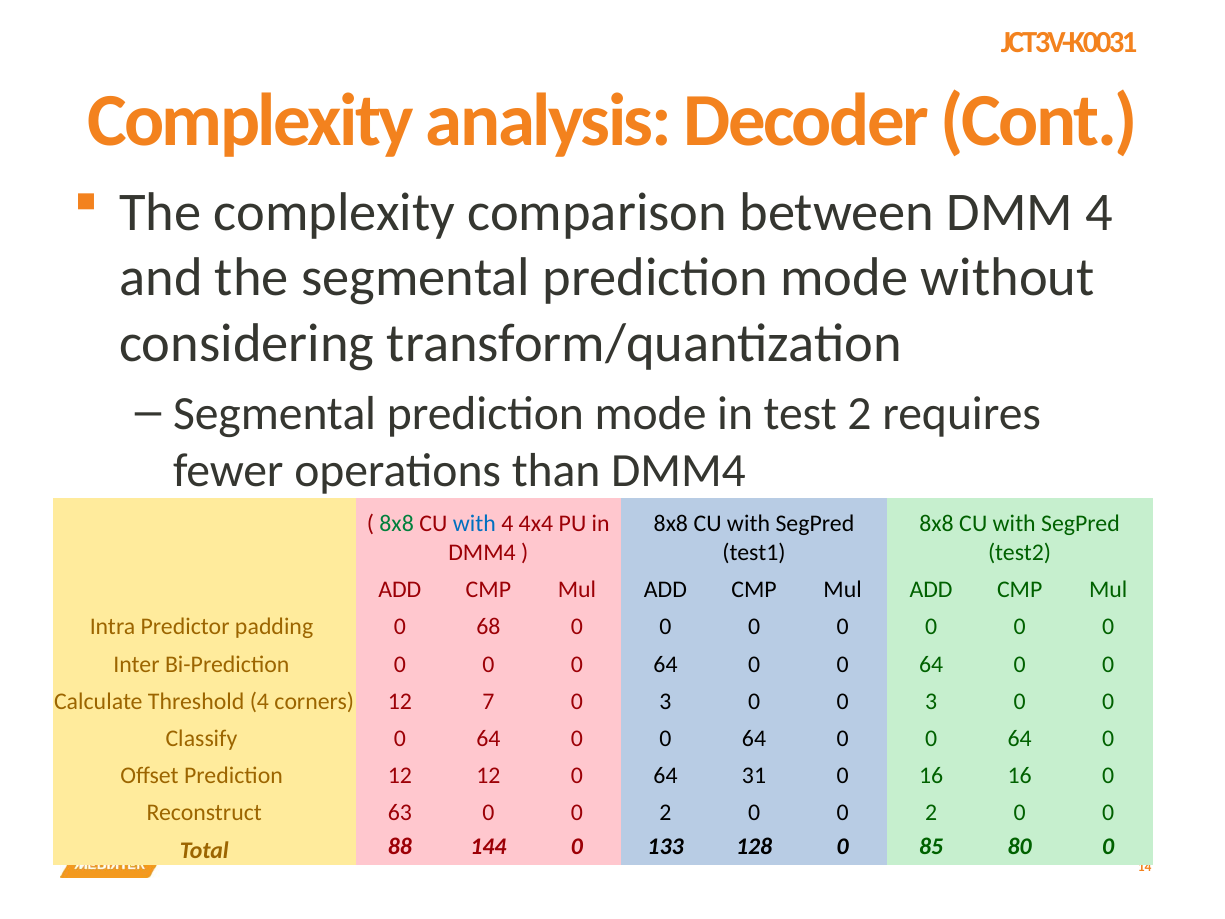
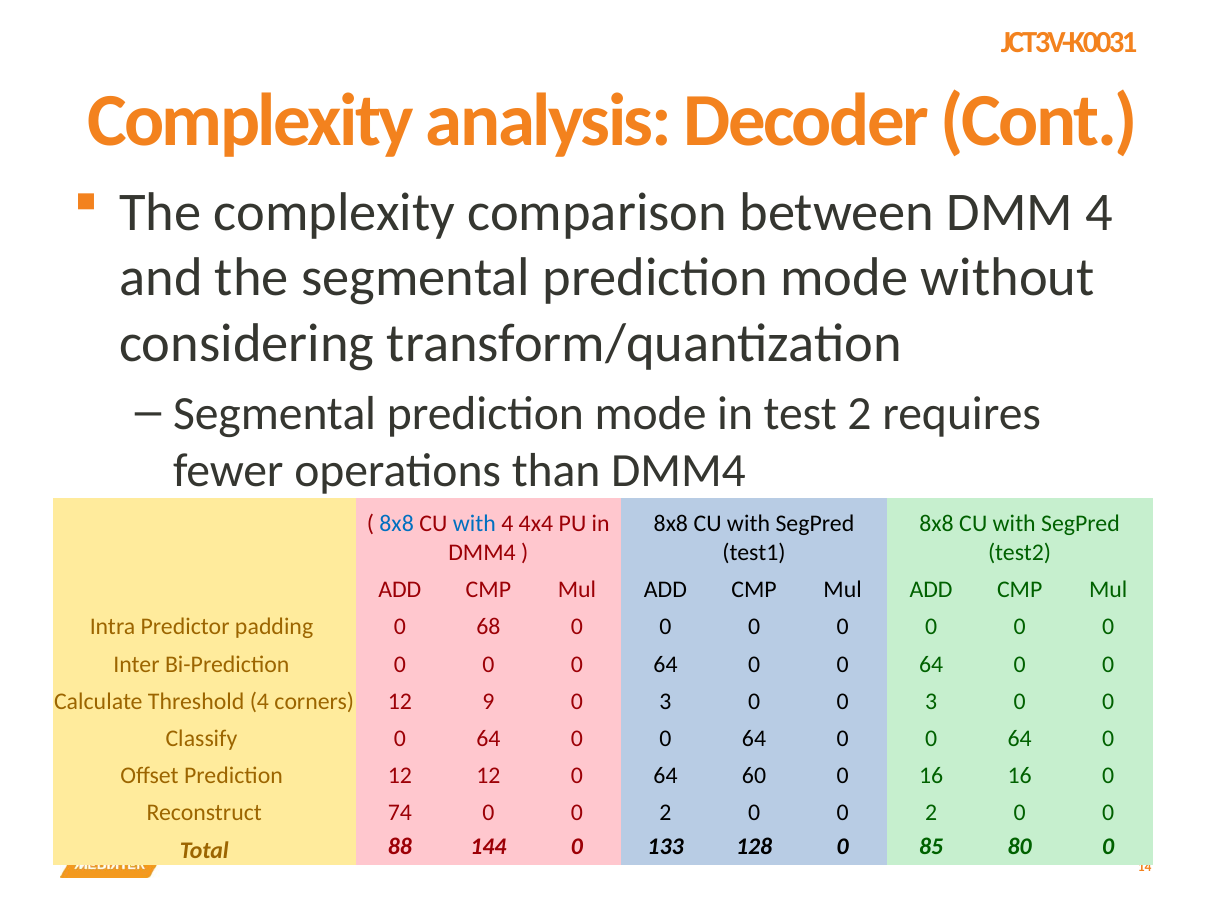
8x8 at (397, 523) colour: green -> blue
7: 7 -> 9
31: 31 -> 60
63: 63 -> 74
